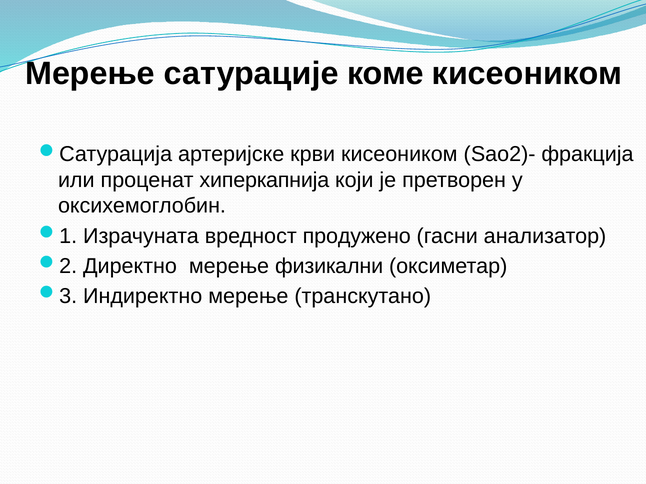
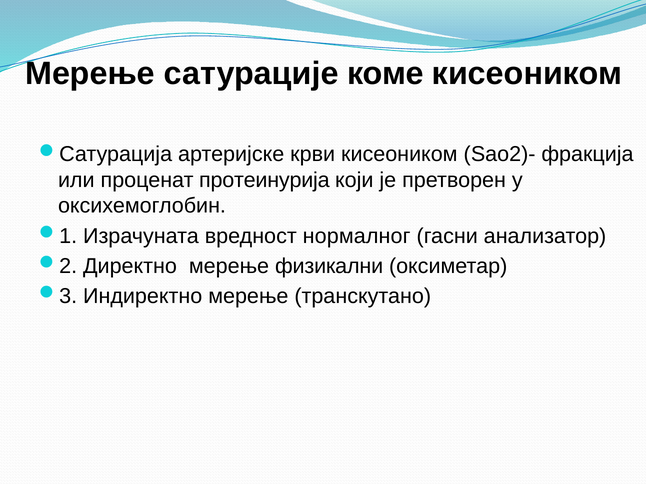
хиперкапнија: хиперкапнија -> протеинурија
продужено: продужено -> нормалног
